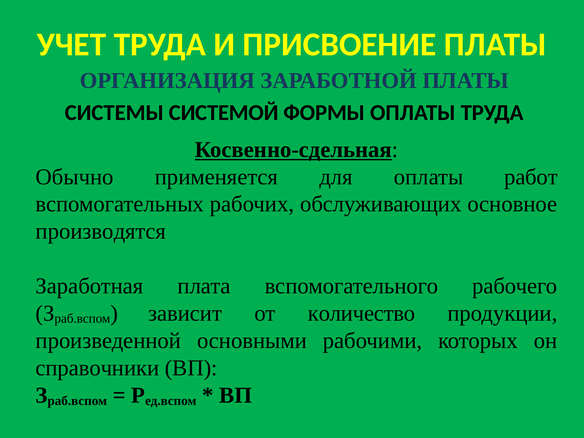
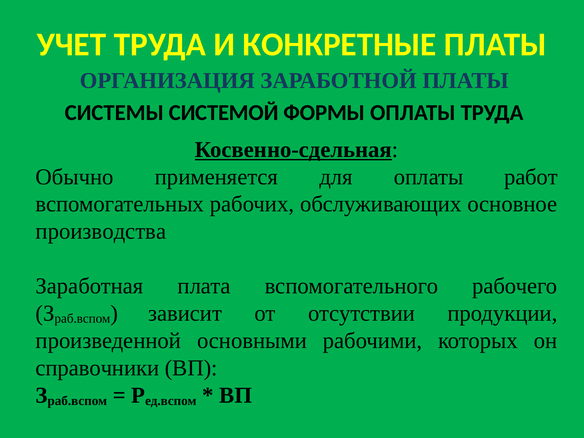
ПРИСВОЕНИЕ: ПРИСВОЕНИЕ -> КОНКРЕТНЫЕ
производятся: производятся -> производства
количество: количество -> отсутствии
